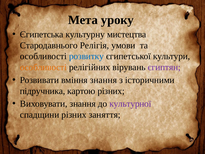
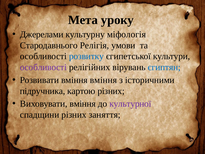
Єгипетська: Єгипетська -> Джерелами
мистецтва: мистецтва -> міфологія
особливості at (43, 67) colour: orange -> purple
єгиптян colour: purple -> blue
вміння знання: знання -> вміння
Виховувати знання: знання -> вміння
